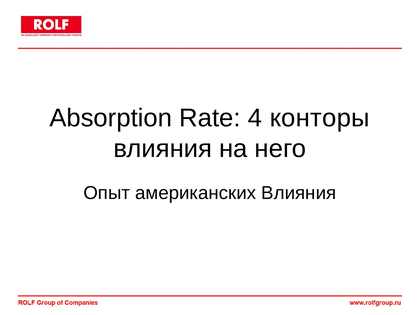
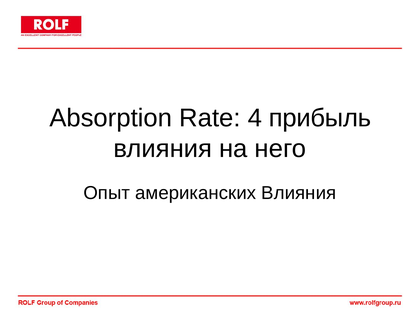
конторы: конторы -> прибыль
